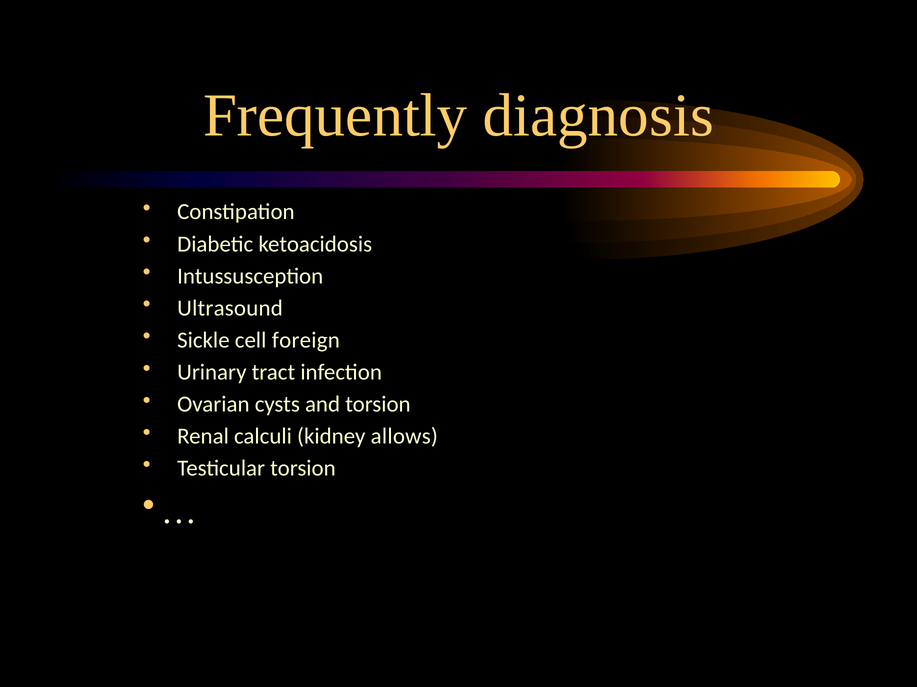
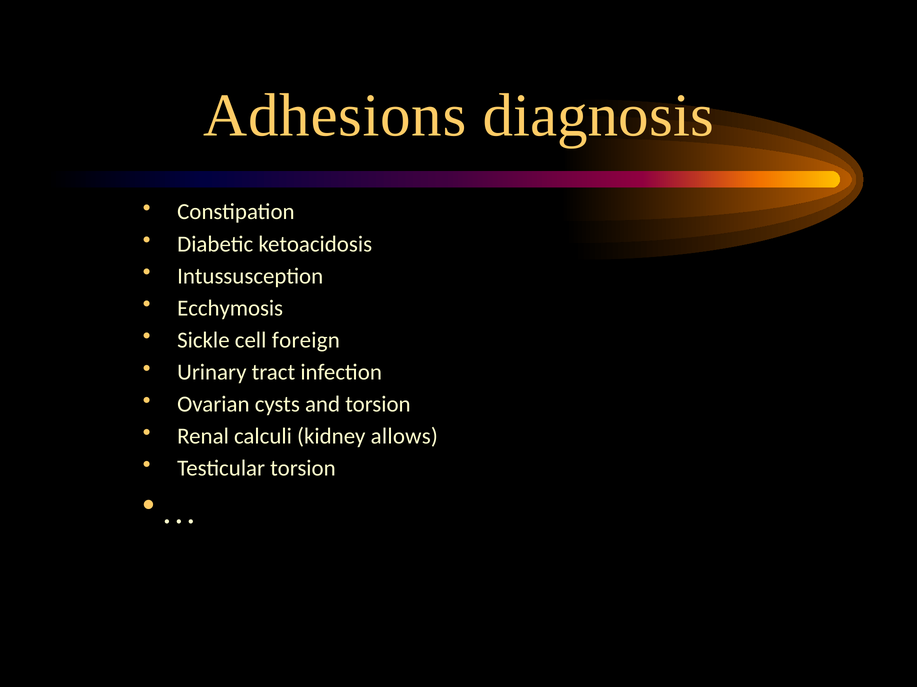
Frequently: Frequently -> Adhesions
Ultrasound: Ultrasound -> Ecchymosis
